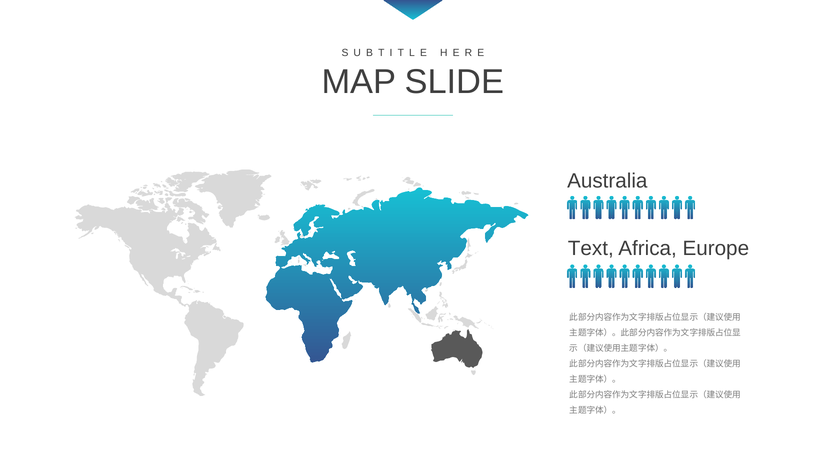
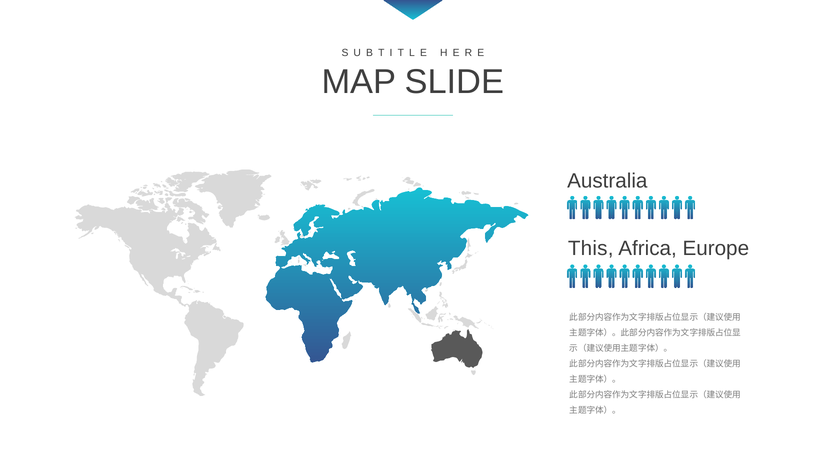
Text: Text -> This
